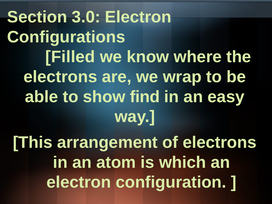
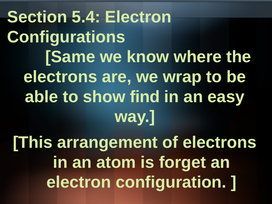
3.0: 3.0 -> 5.4
Filled: Filled -> Same
which: which -> forget
